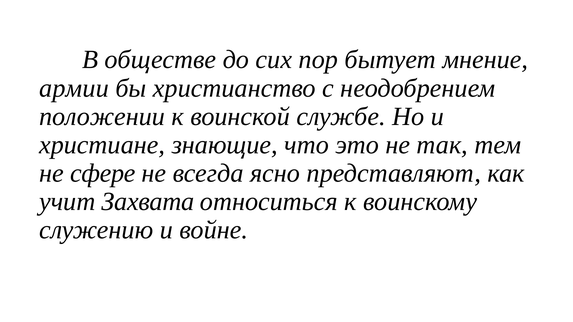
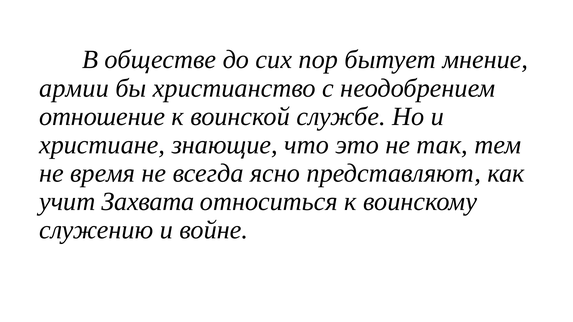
положении: положении -> отношение
сфере: сфере -> время
